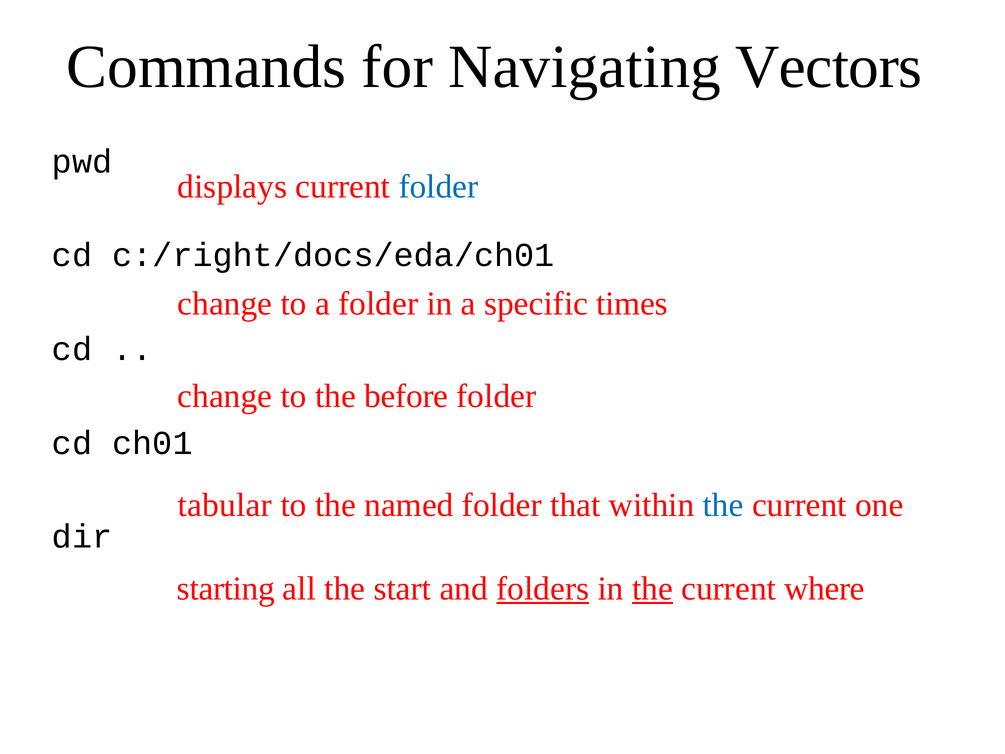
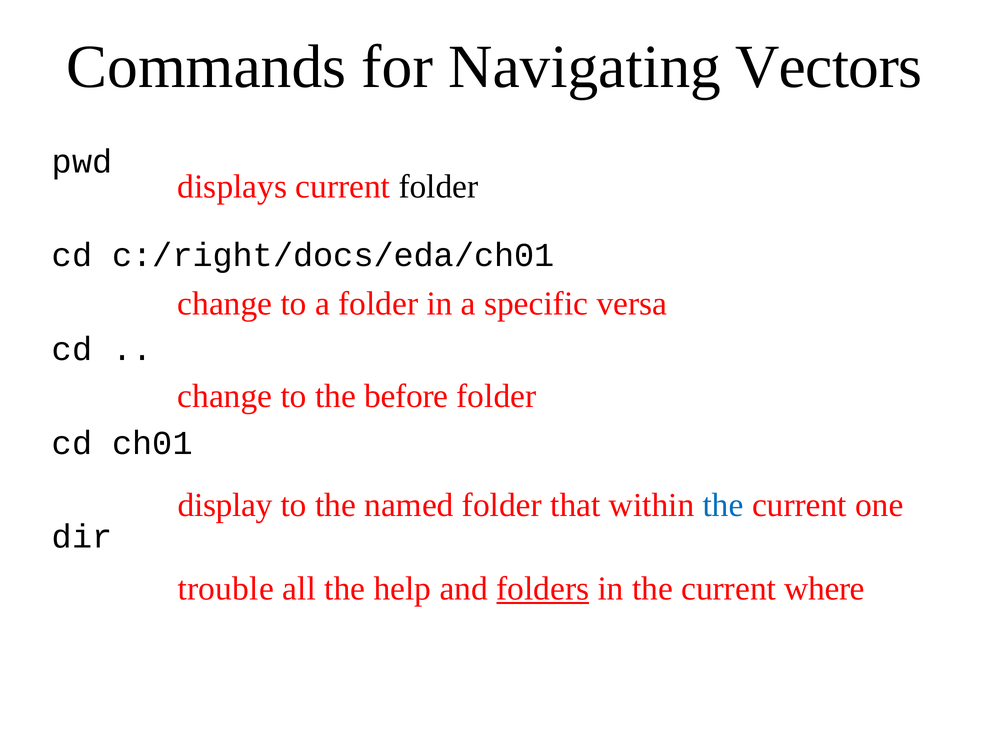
folder at (438, 187) colour: blue -> black
times: times -> versa
tabular: tabular -> display
starting: starting -> trouble
start: start -> help
the at (652, 589) underline: present -> none
